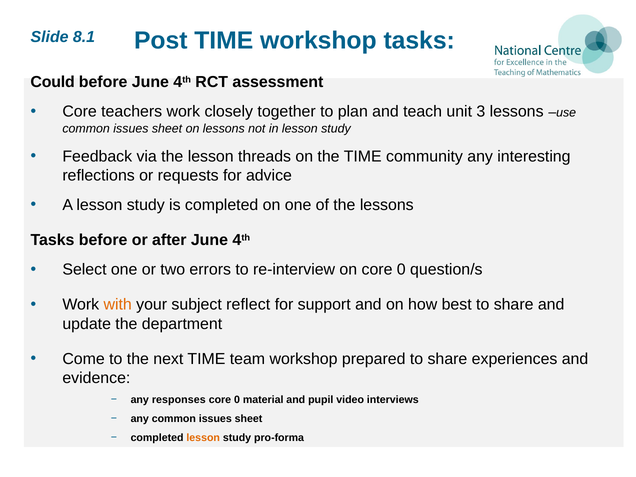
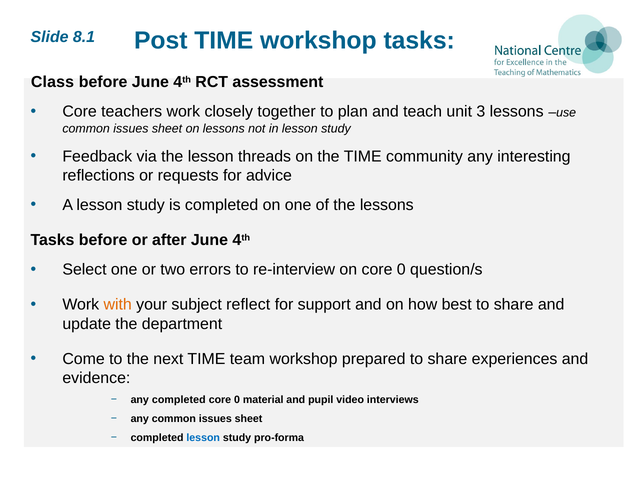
Could: Could -> Class
any responses: responses -> completed
lesson at (203, 438) colour: orange -> blue
